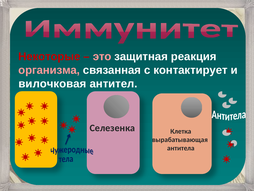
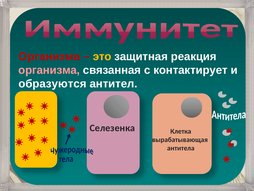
Некоторые at (49, 56): Некоторые -> Организма
это colour: pink -> yellow
вилочковая: вилочковая -> образуются
